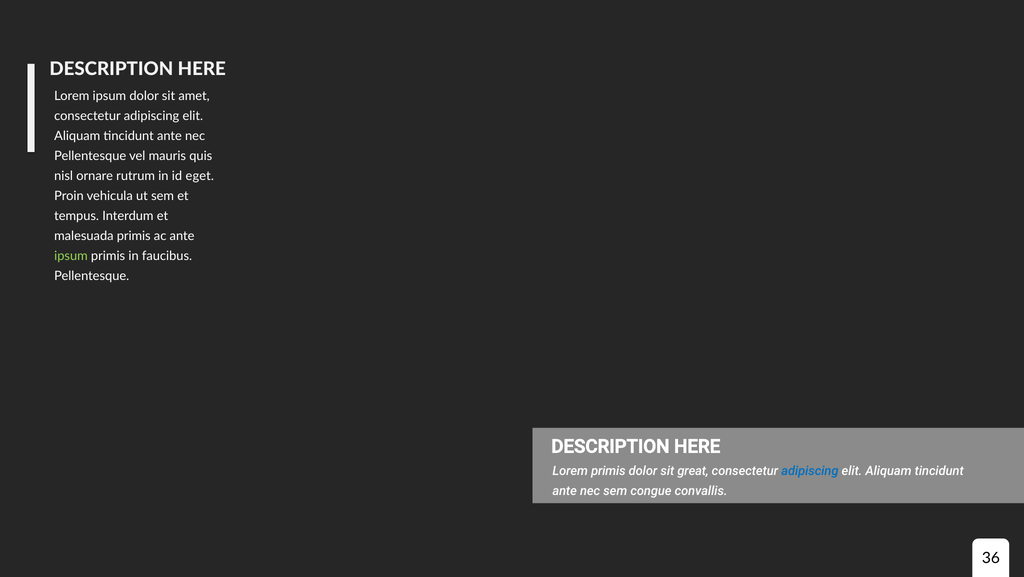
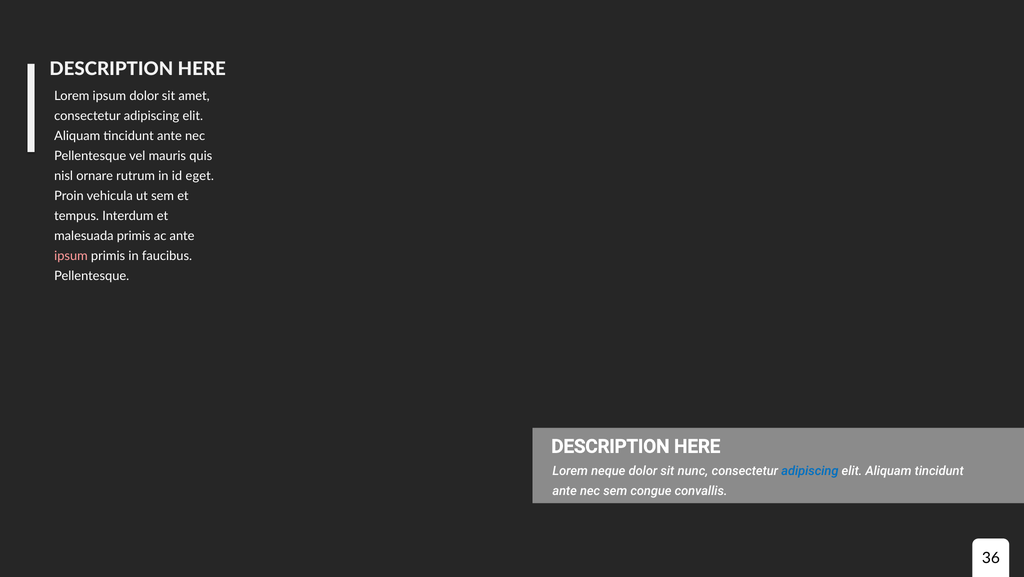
ipsum at (71, 256) colour: light green -> pink
Lorem primis: primis -> neque
great: great -> nunc
